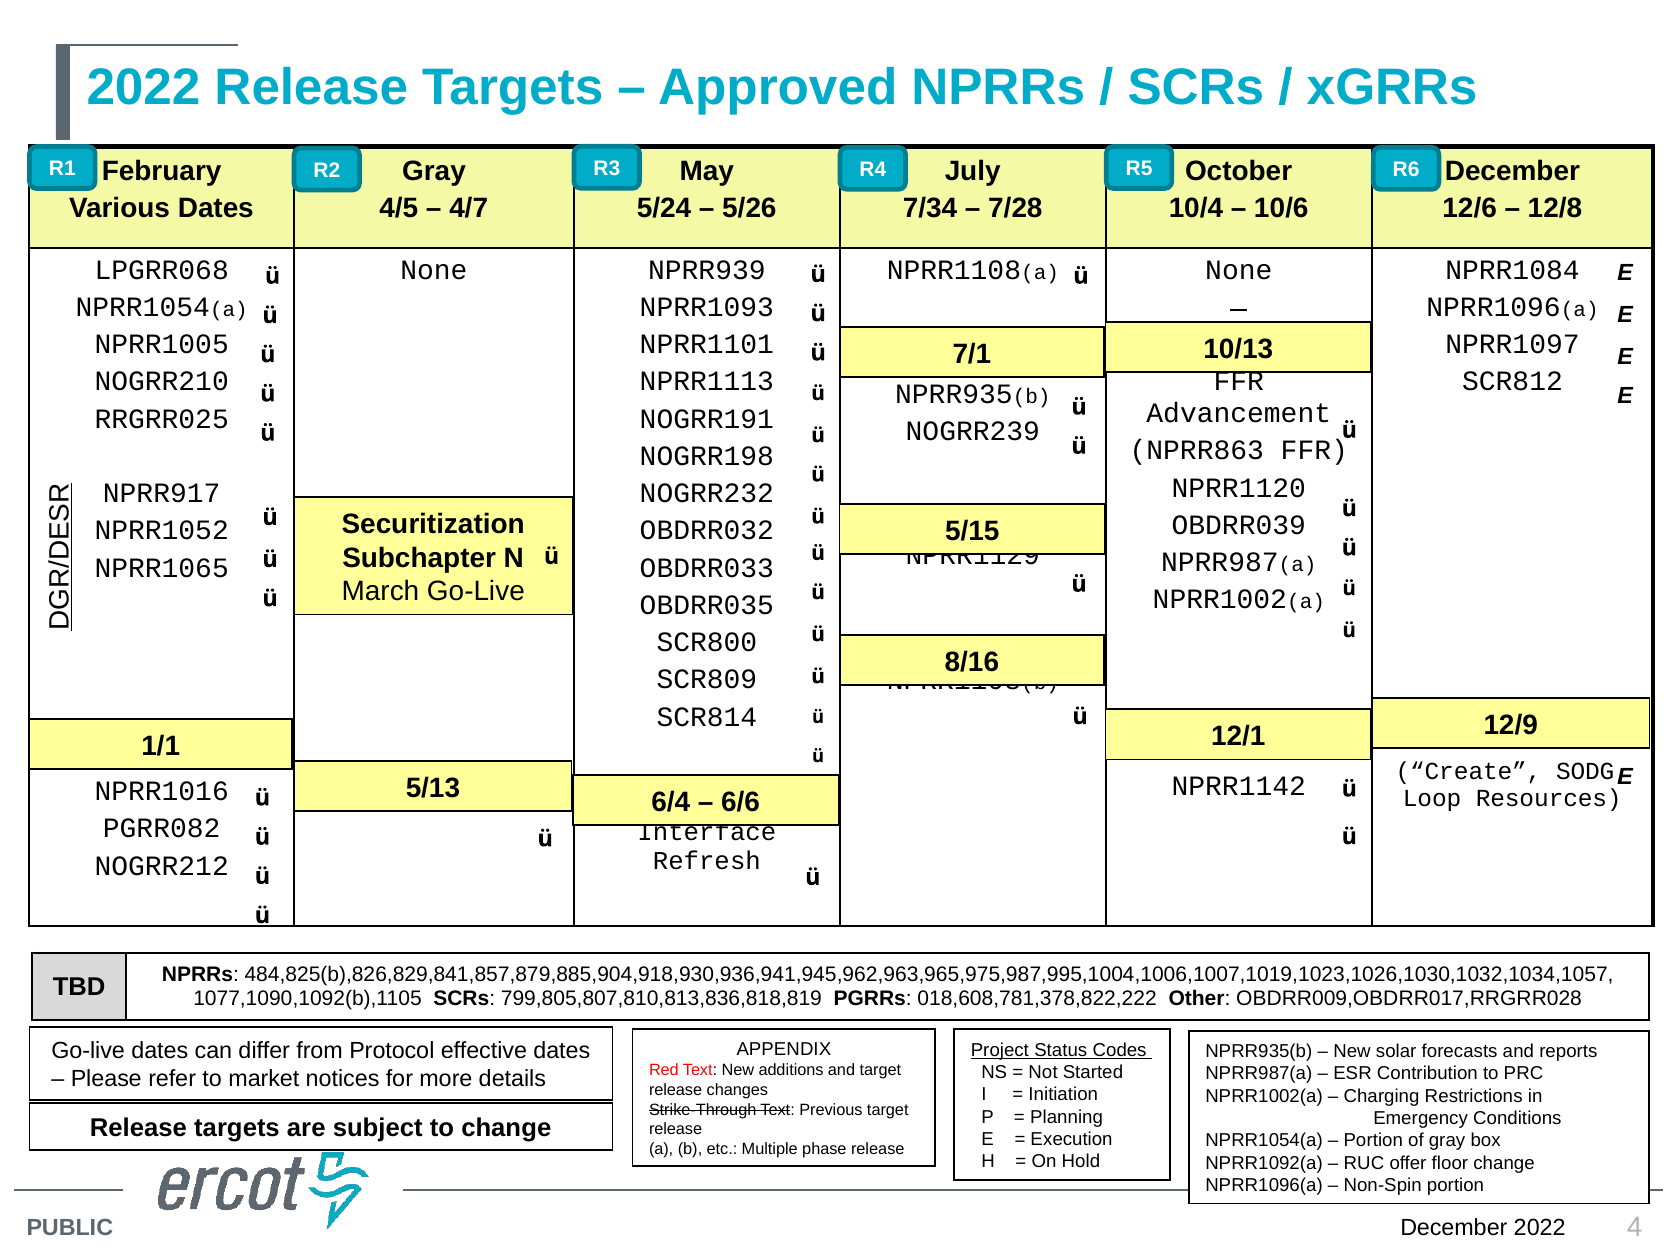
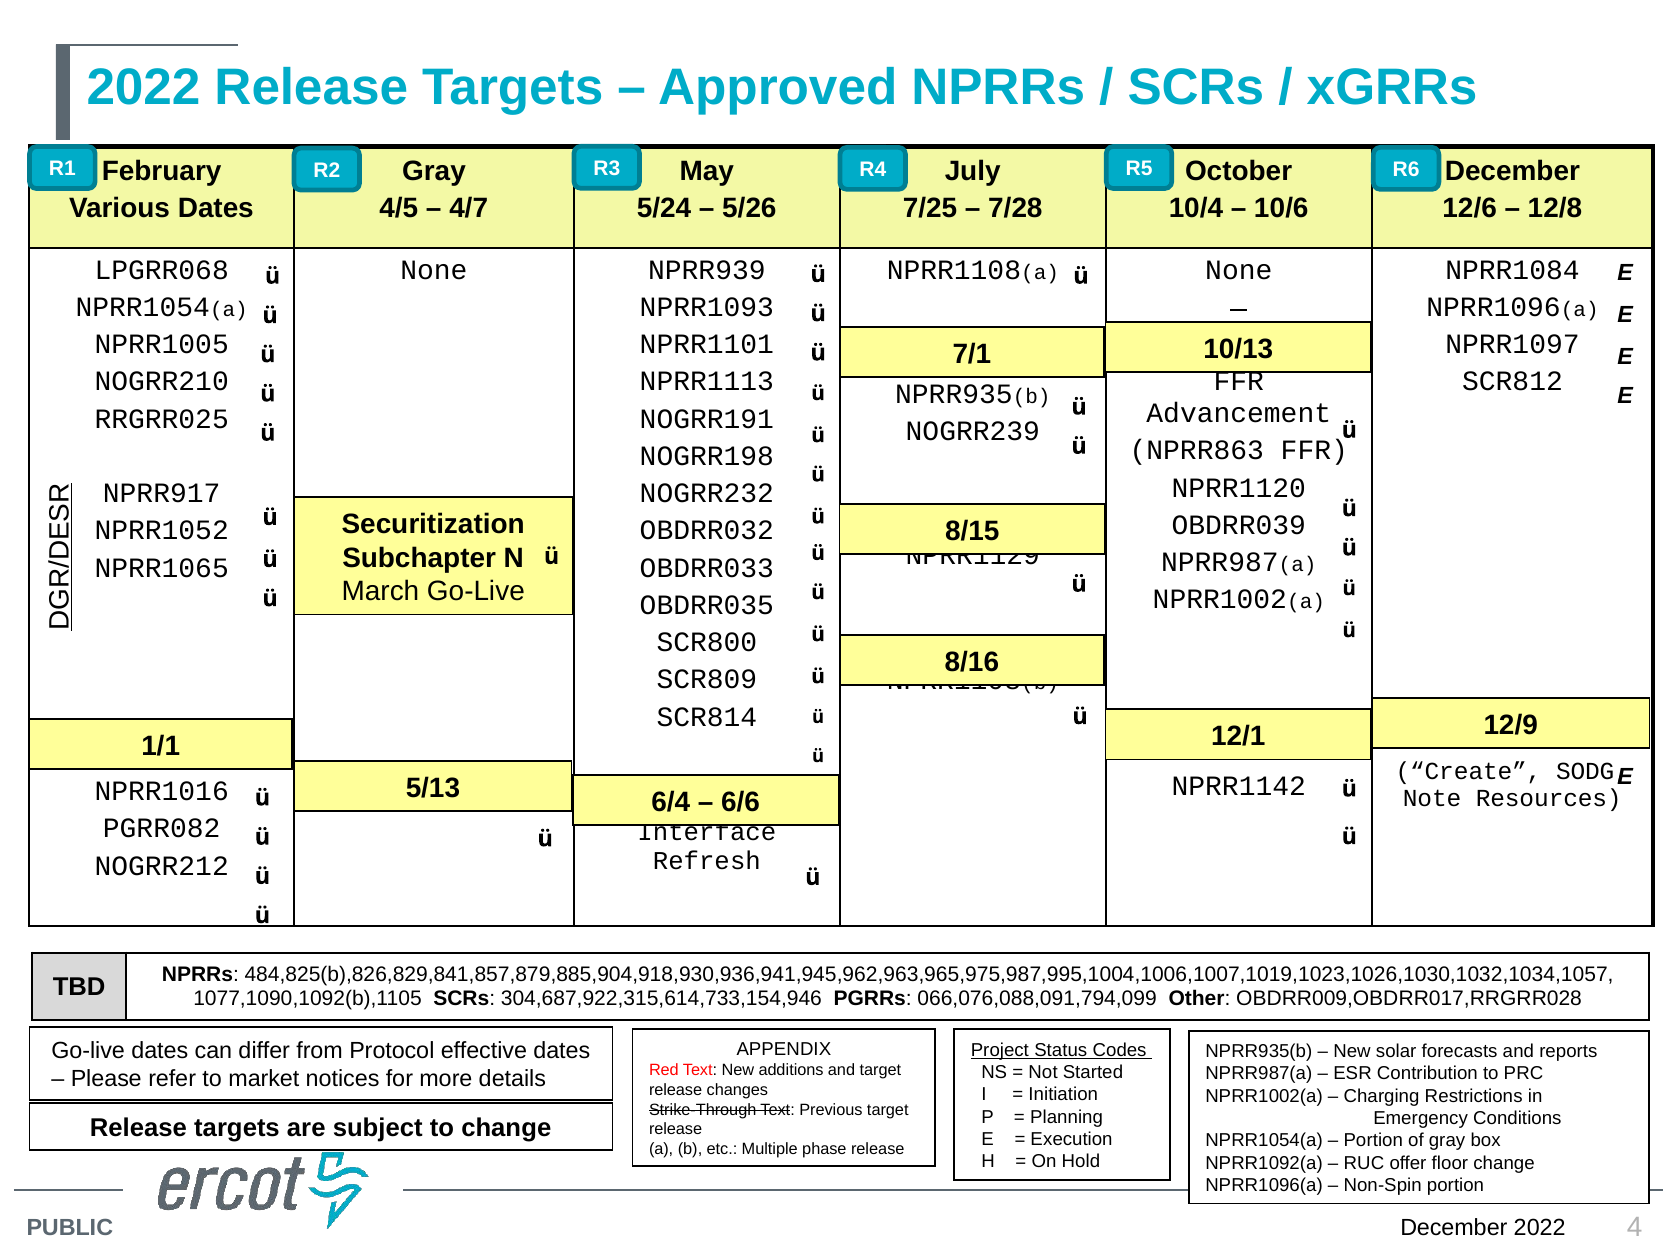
7/34: 7/34 -> 7/25
5/15: 5/15 -> 8/15
Loop: Loop -> Note
799,805,807,810,813,836,818,819: 799,805,807,810,813,836,818,819 -> 304,687,922,315,614,733,154,946
018,608,781,378,822,222: 018,608,781,378,822,222 -> 066,076,088,091,794,099
